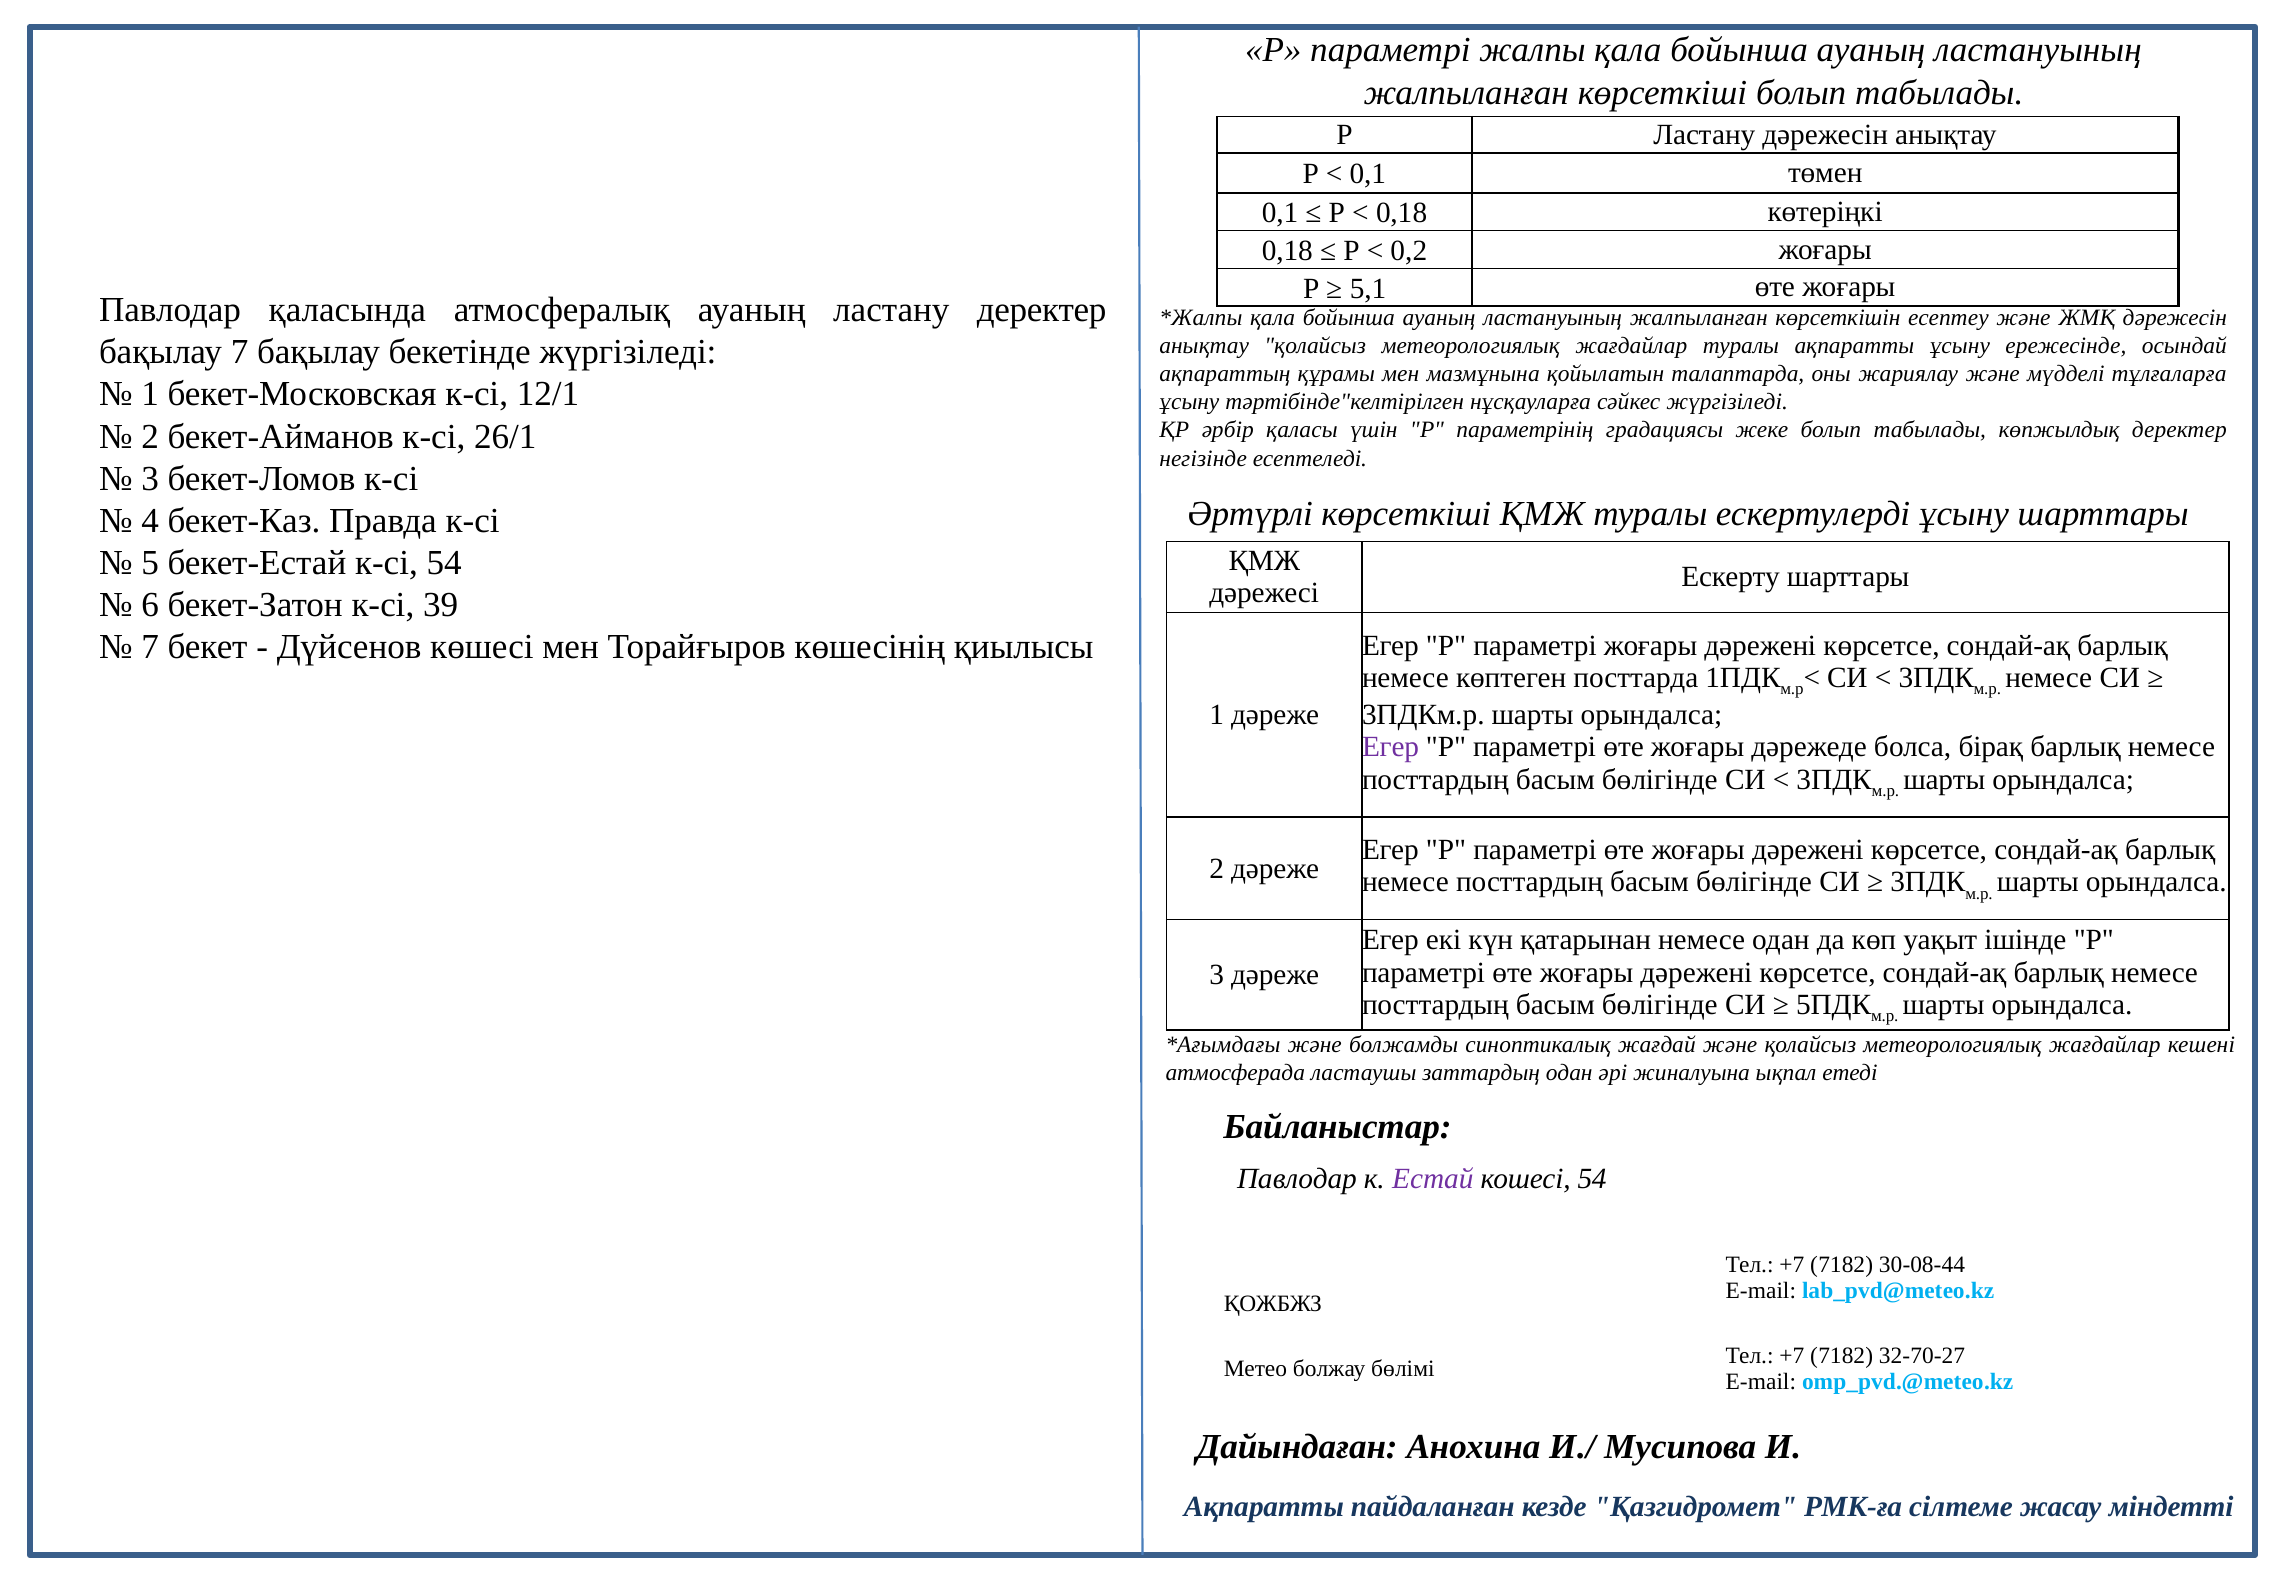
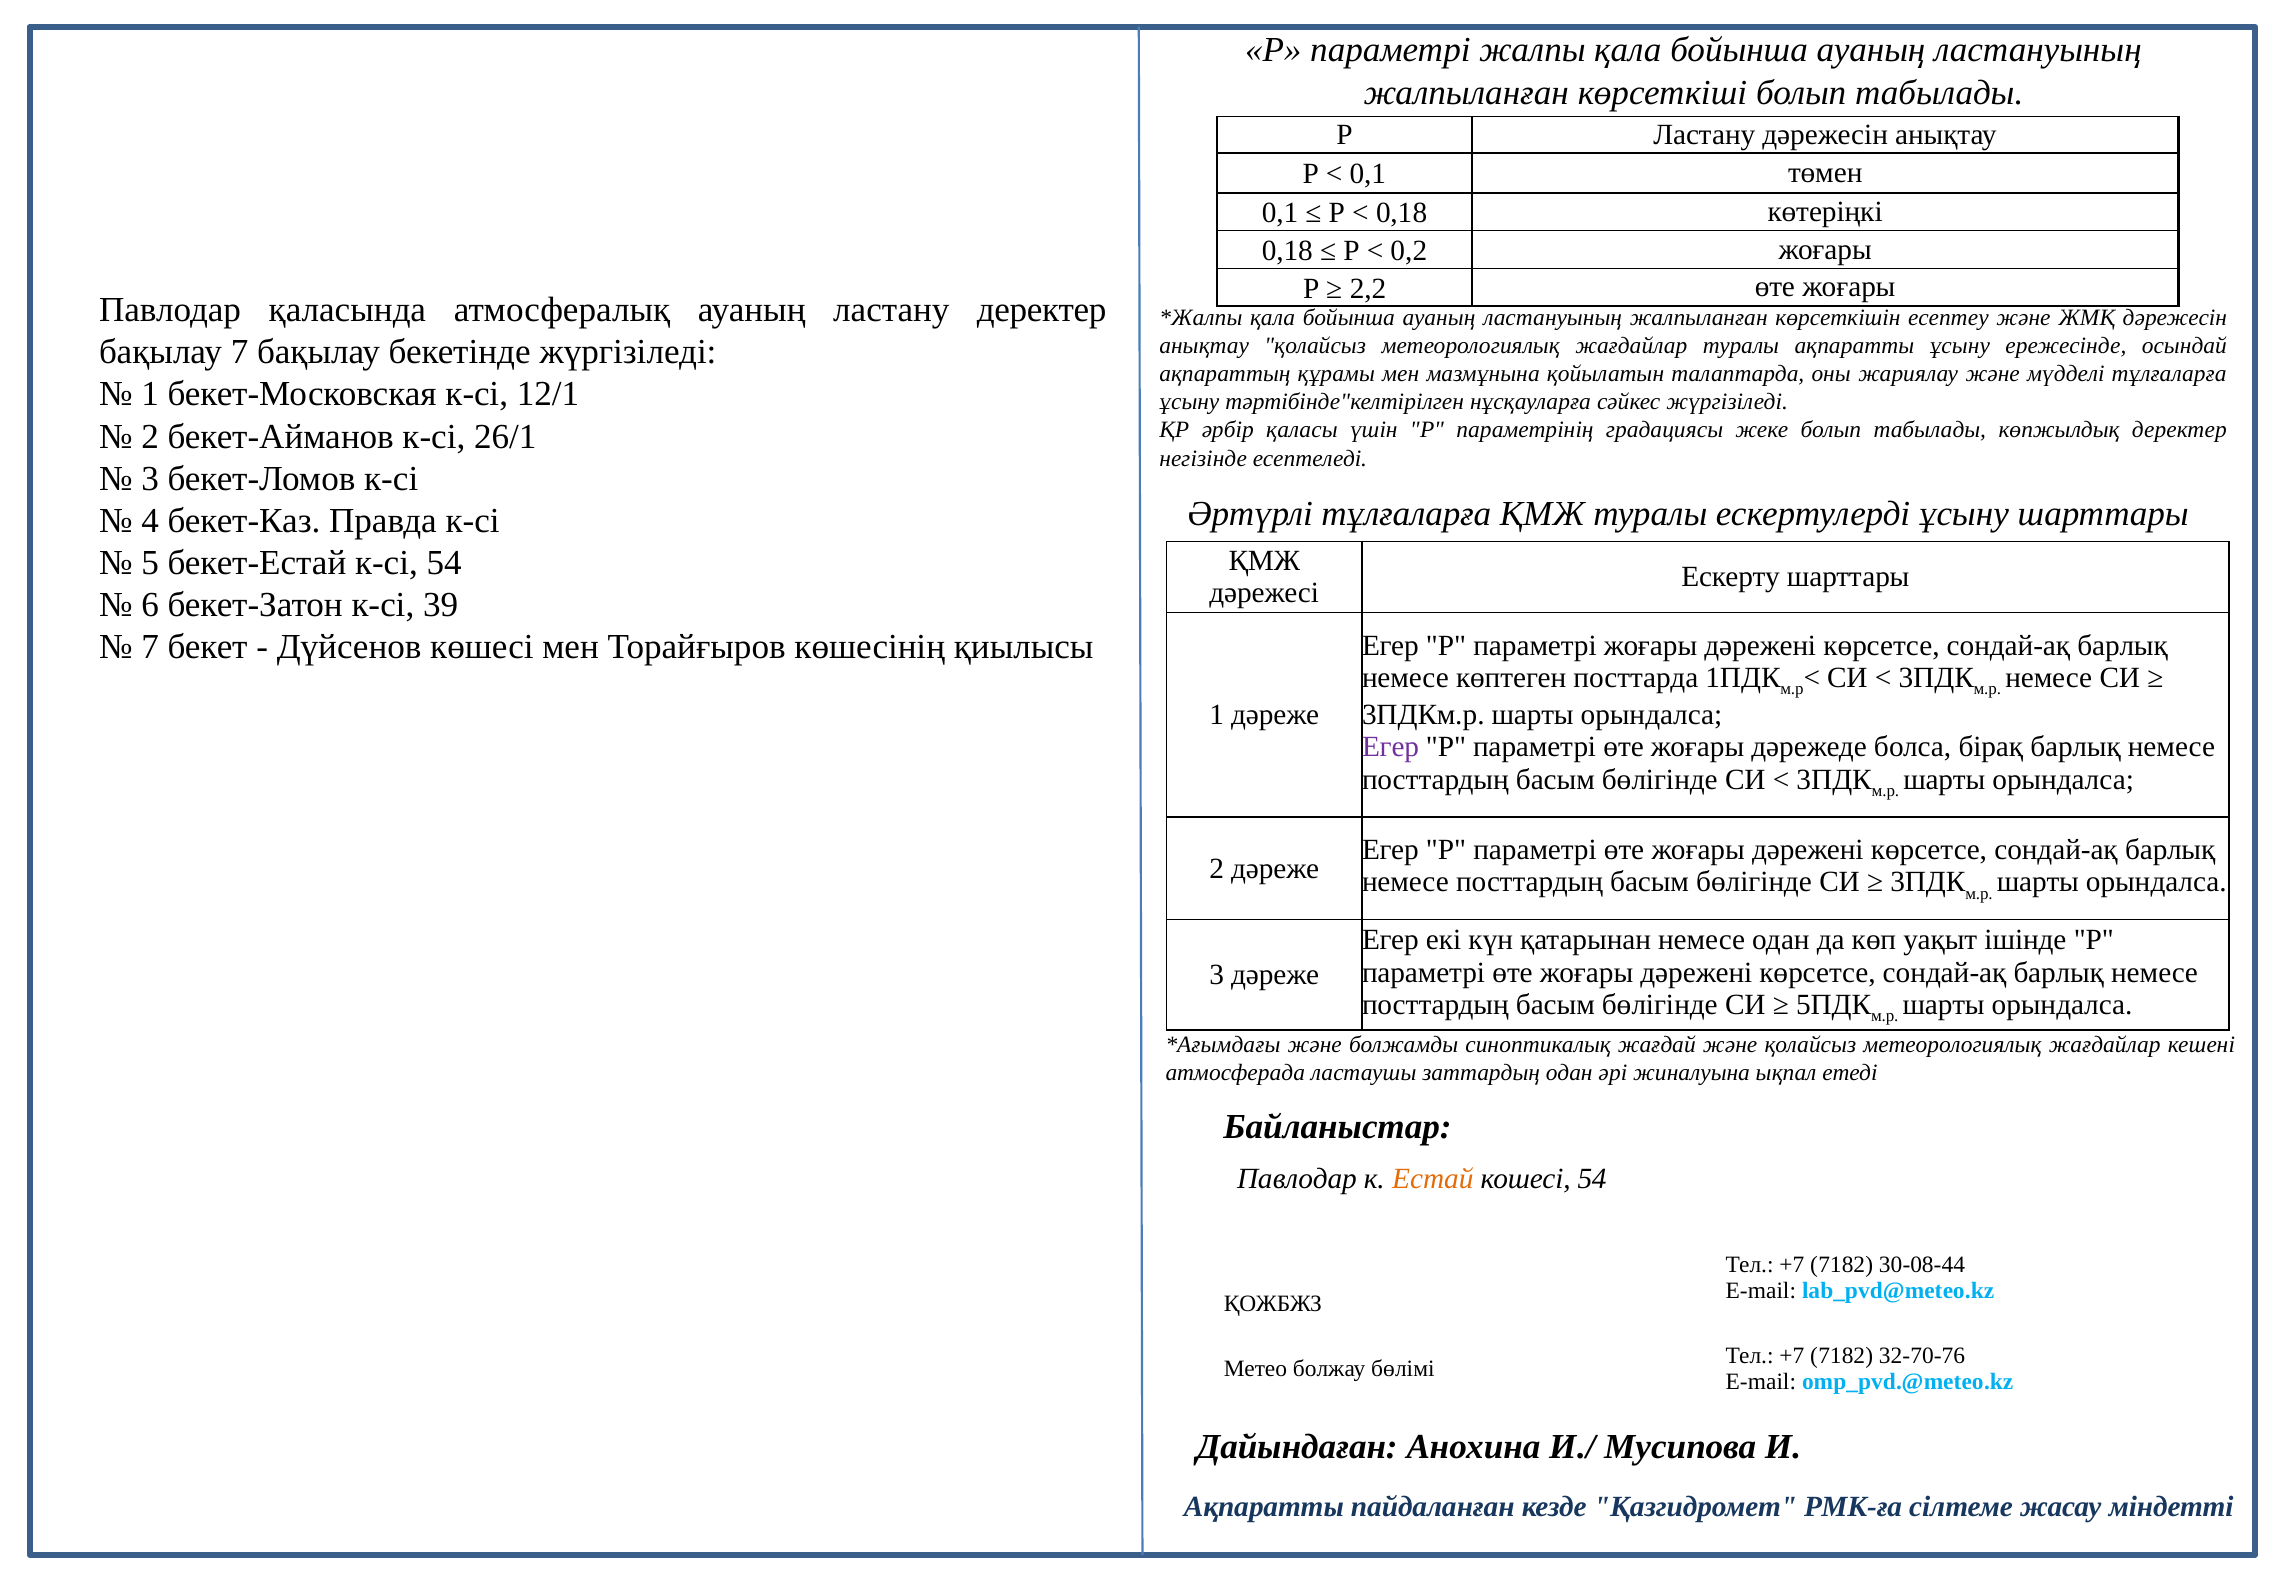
5,1: 5,1 -> 2,2
Әртүрлі көрсеткіші: көрсеткіші -> тұлғаларға
Естай colour: purple -> orange
32-70-27: 32-70-27 -> 32-70-76
